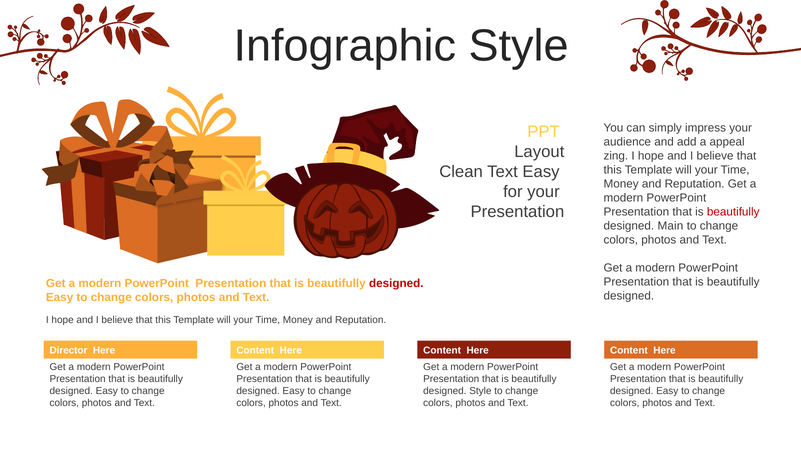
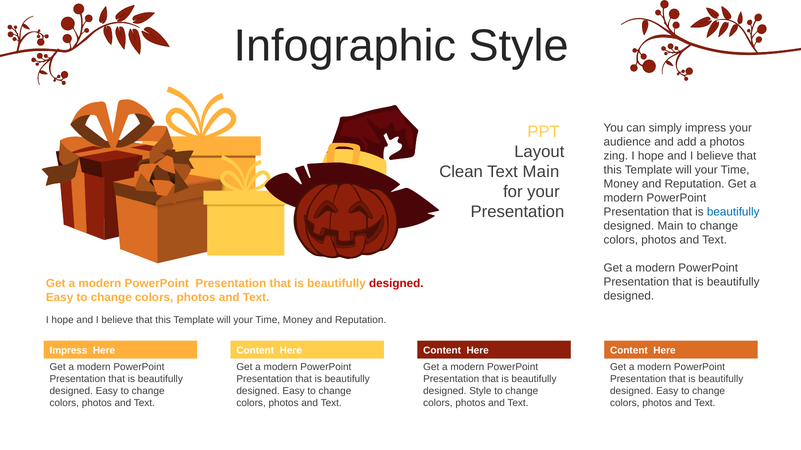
a appeal: appeal -> photos
Text Easy: Easy -> Main
beautifully at (733, 212) colour: red -> blue
Director at (68, 351): Director -> Impress
